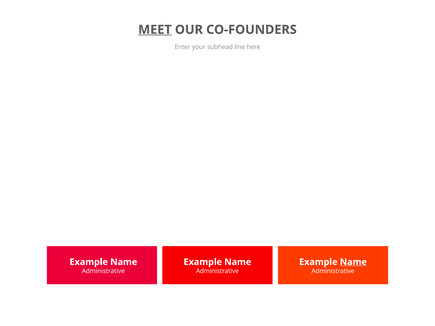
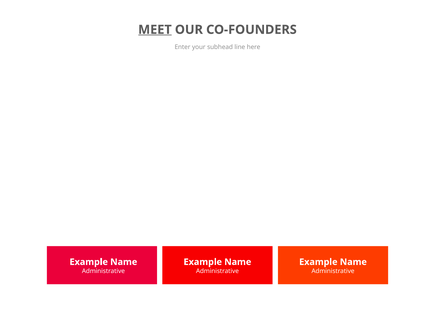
Name at (353, 262) underline: present -> none
